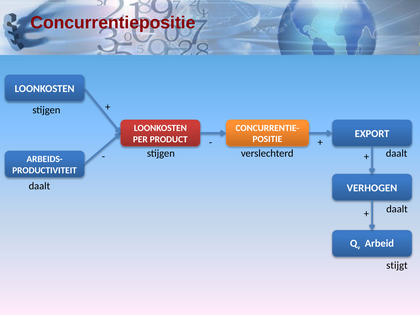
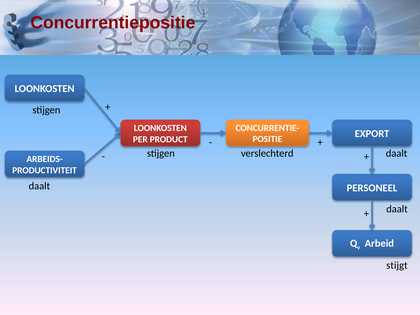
VERHOGEN: VERHOGEN -> PERSONEEL
